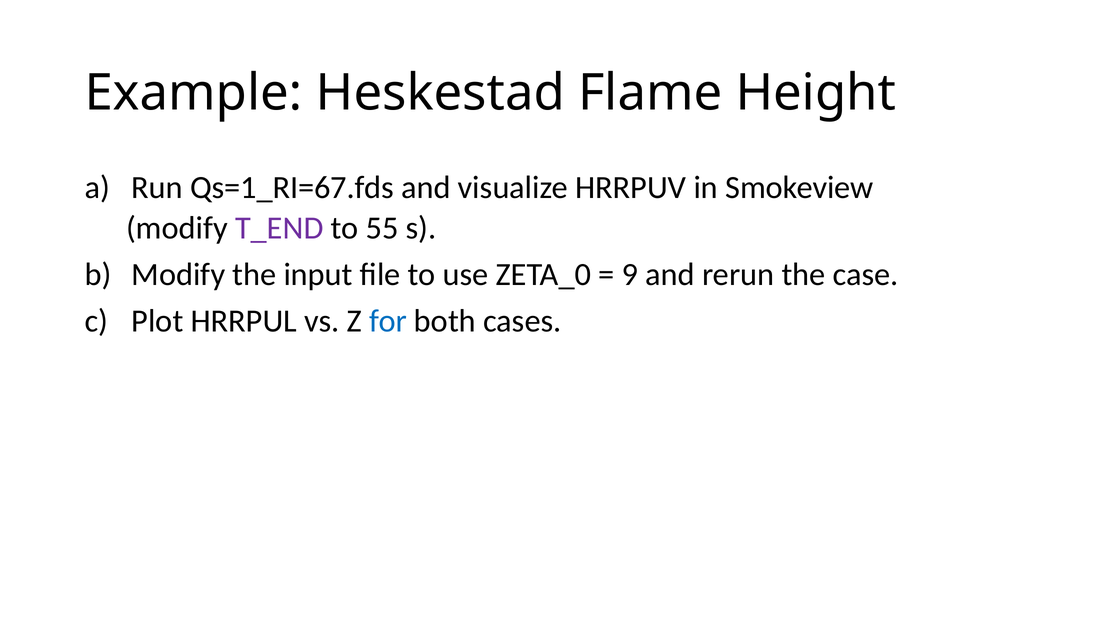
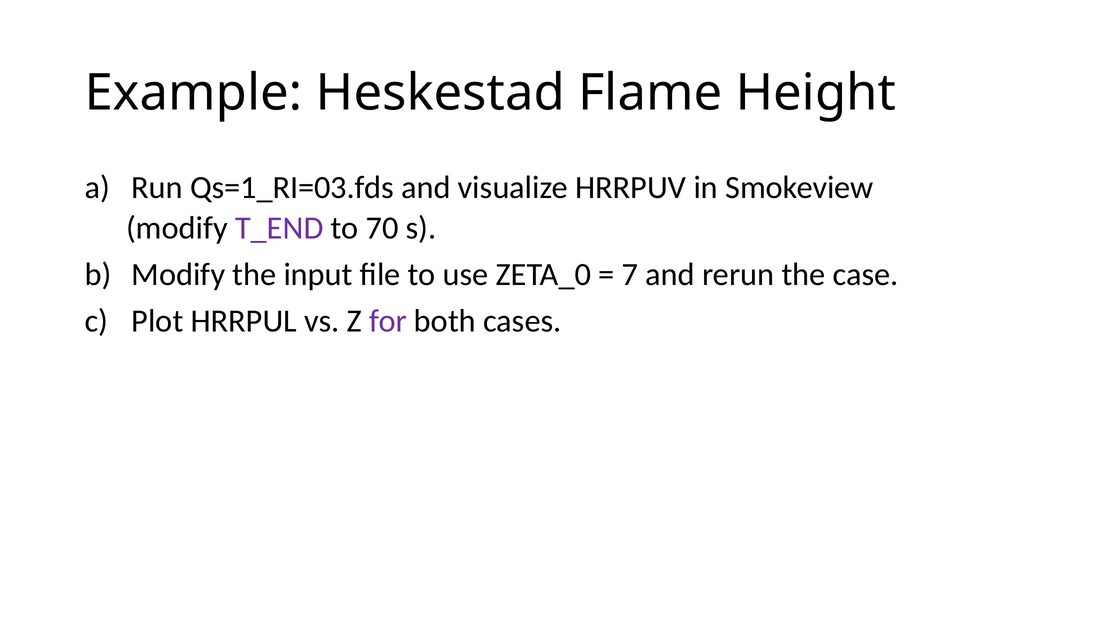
Qs=1_RI=67.fds: Qs=1_RI=67.fds -> Qs=1_RI=03.fds
55: 55 -> 70
9: 9 -> 7
for colour: blue -> purple
